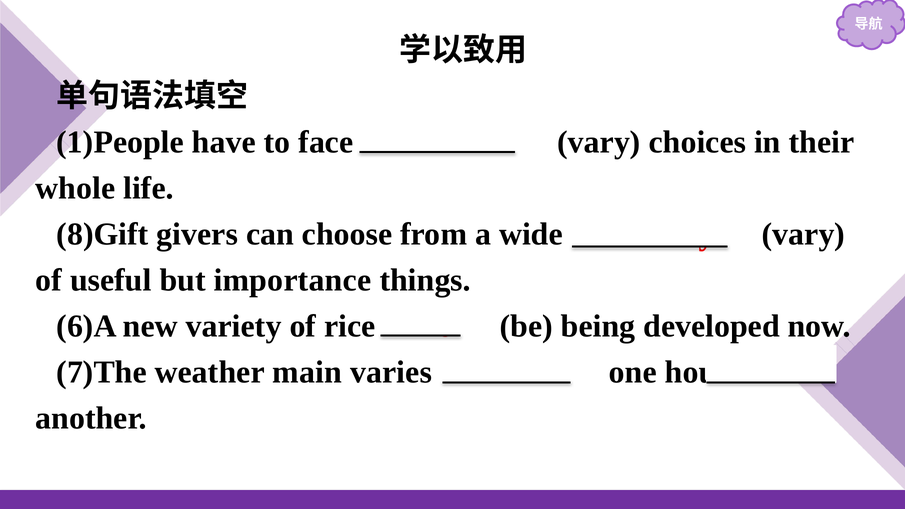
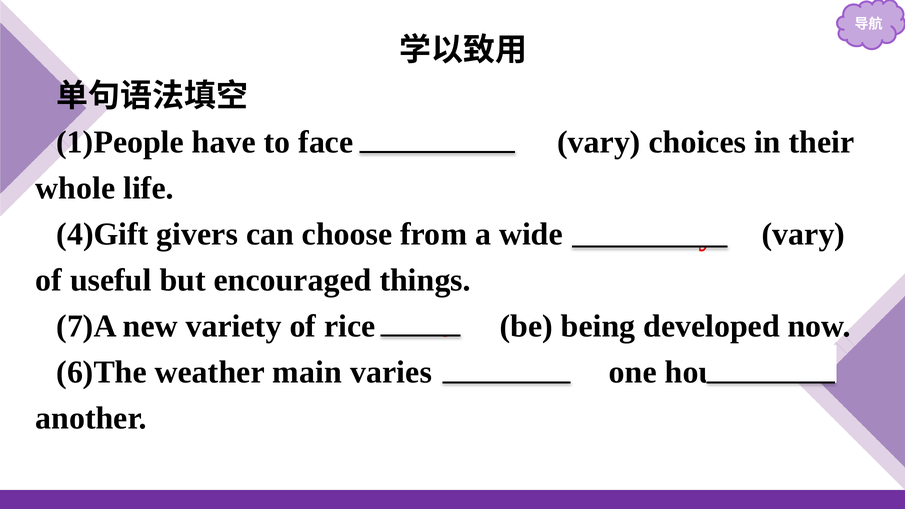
8)Gift: 8)Gift -> 4)Gift
importance: importance -> encouraged
6)A: 6)A -> 7)A
7)The: 7)The -> 6)The
